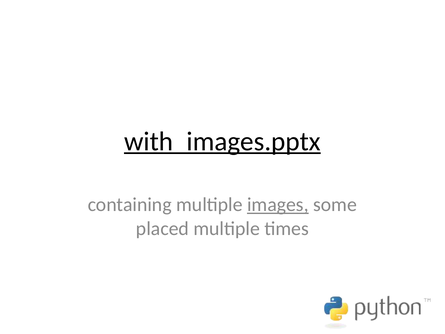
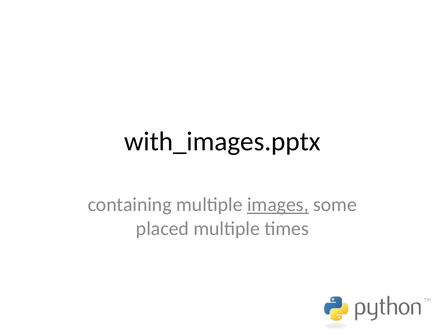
with_images.pptx underline: present -> none
